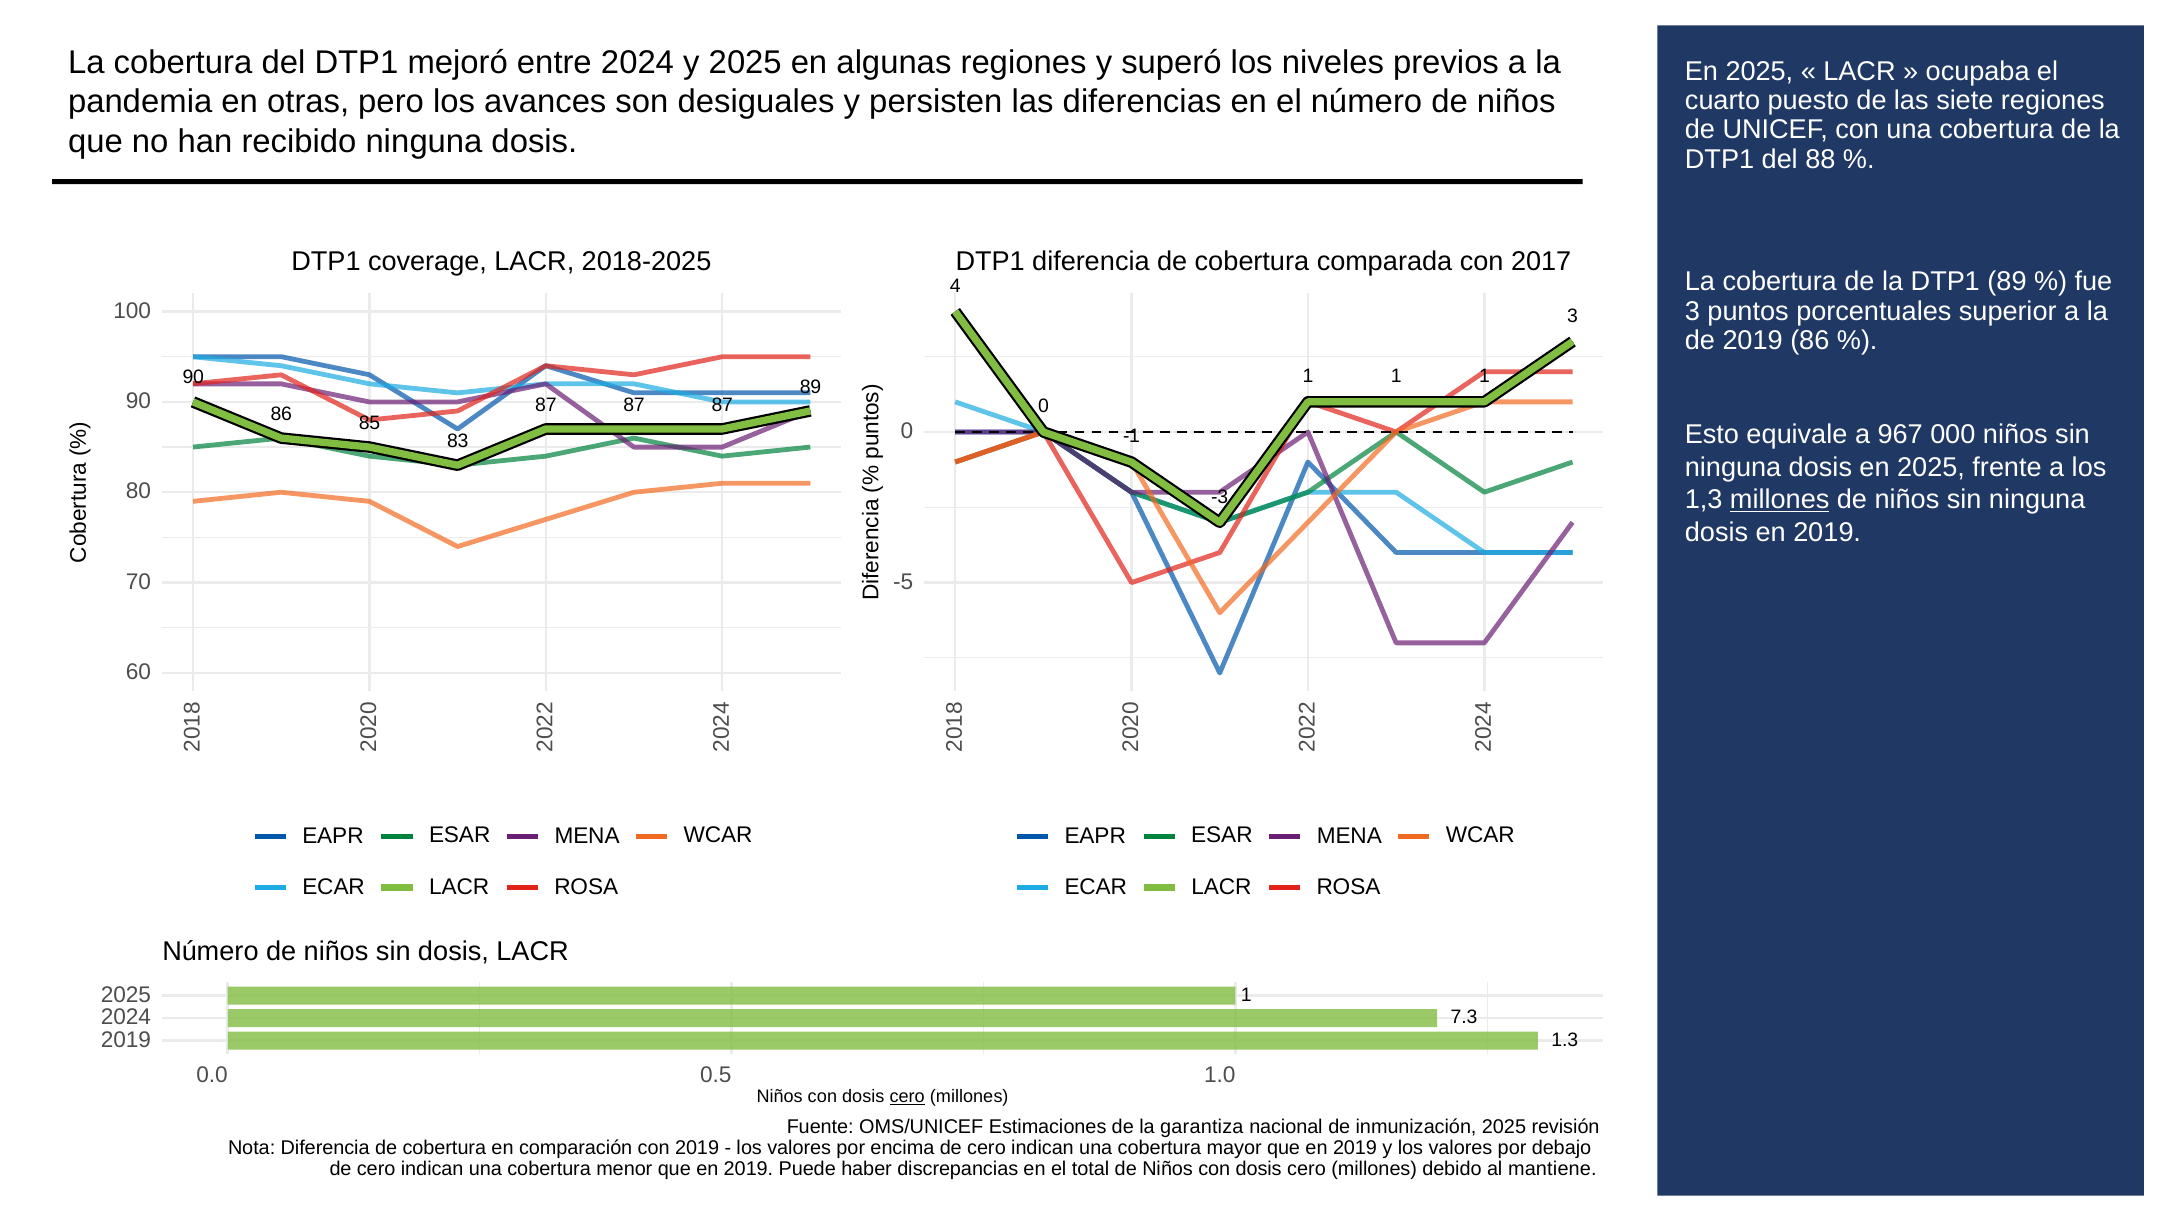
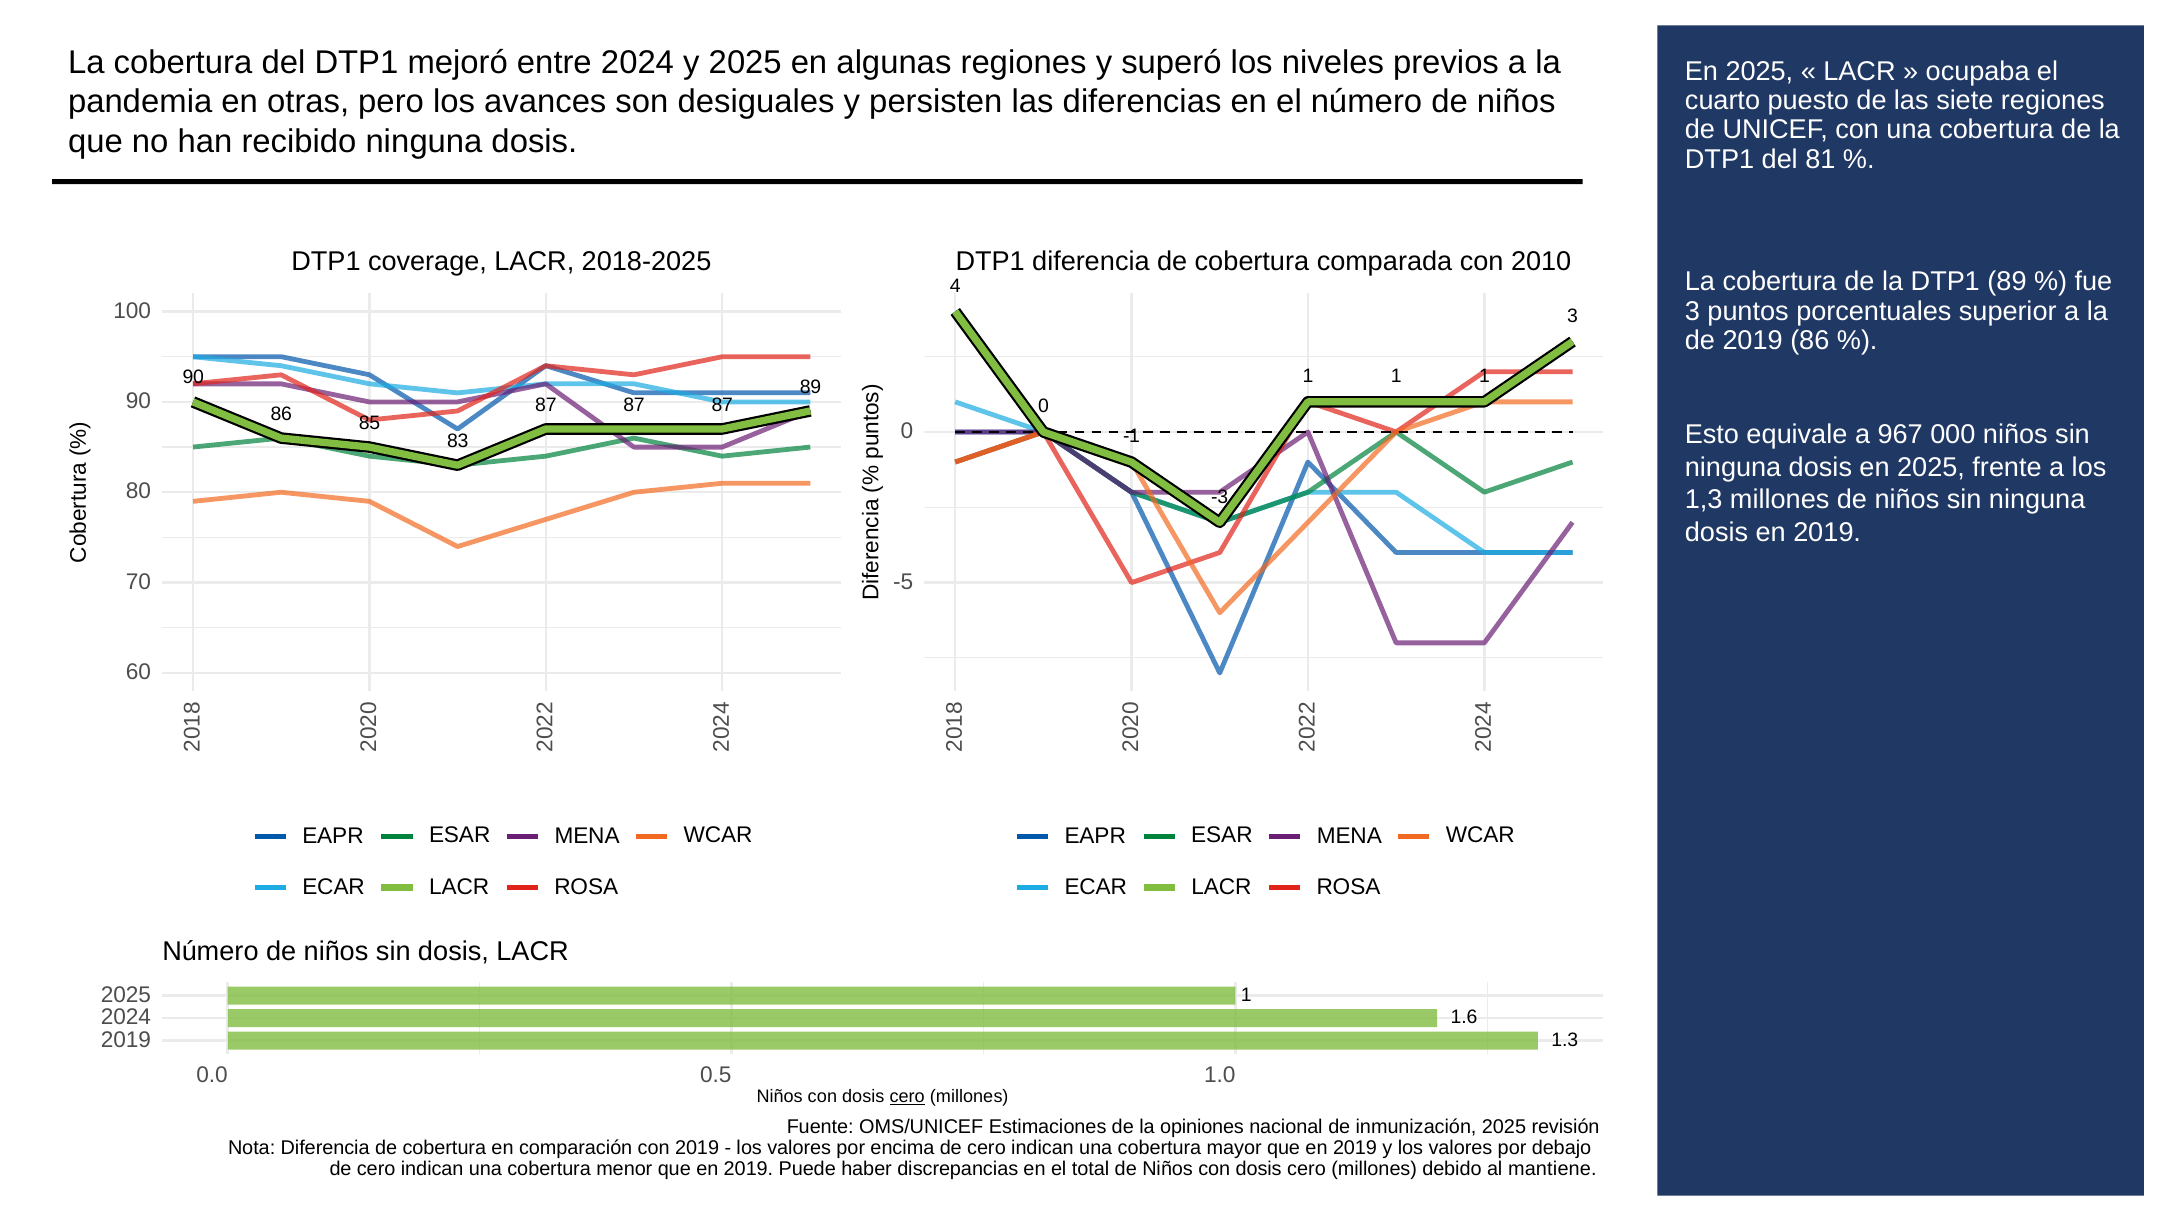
88: 88 -> 81
2017: 2017 -> 2010
millones at (1780, 500) underline: present -> none
7.3: 7.3 -> 1.6
garantiza: garantiza -> opiniones
